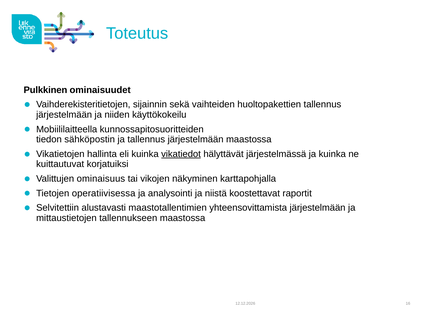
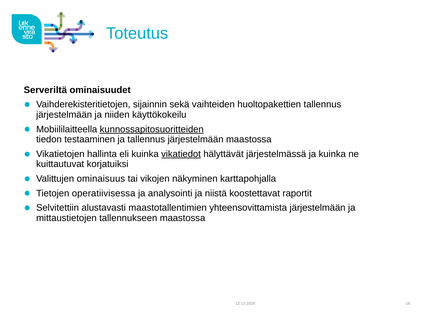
Pulkkinen: Pulkkinen -> Serveriltä
kunnossapitosuoritteiden underline: none -> present
sähköpostin: sähköpostin -> testaaminen
